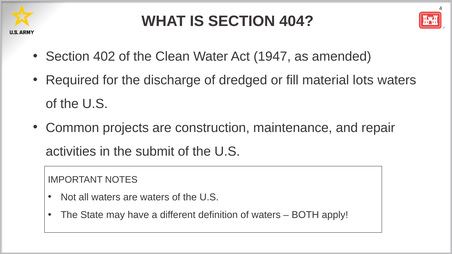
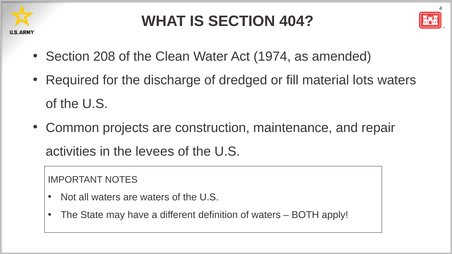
402: 402 -> 208
1947: 1947 -> 1974
submit: submit -> levees
